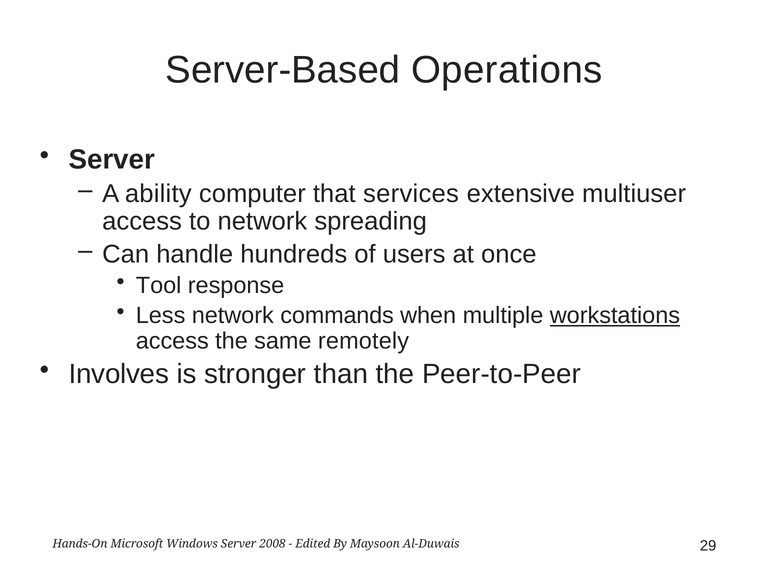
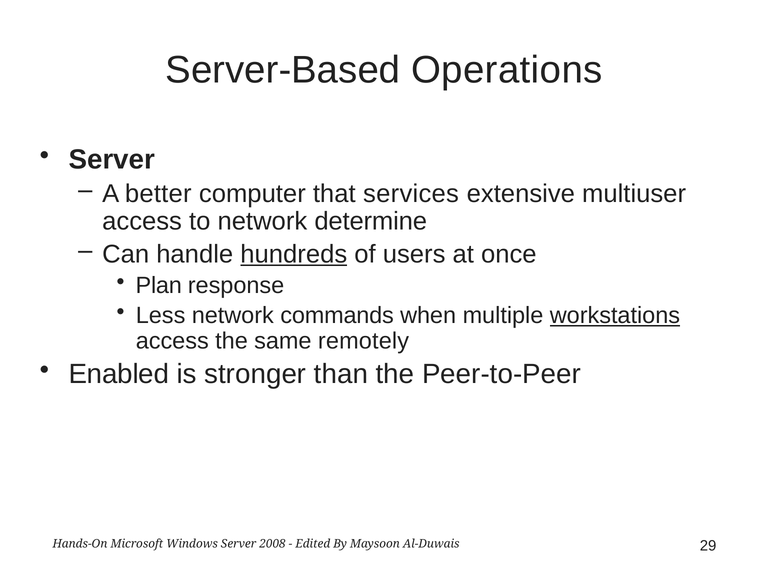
ability: ability -> better
spreading: spreading -> determine
hundreds underline: none -> present
Tool: Tool -> Plan
Involves: Involves -> Enabled
